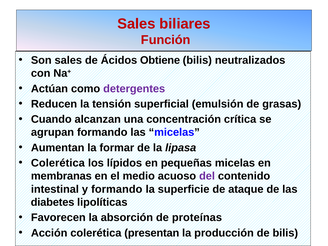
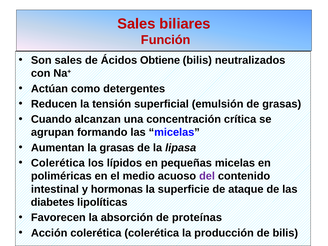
detergentes colour: purple -> black
la formar: formar -> grasas
membranas: membranas -> poliméricas
y formando: formando -> hormonas
colerética presentan: presentan -> colerética
